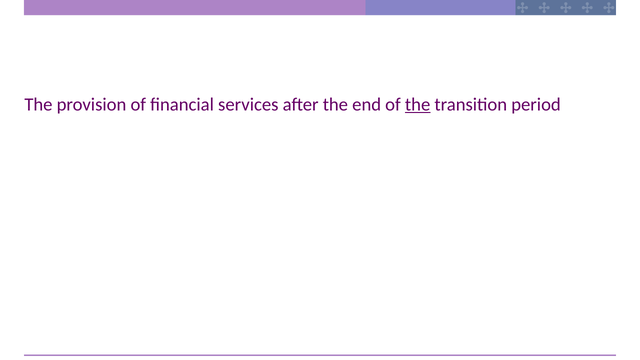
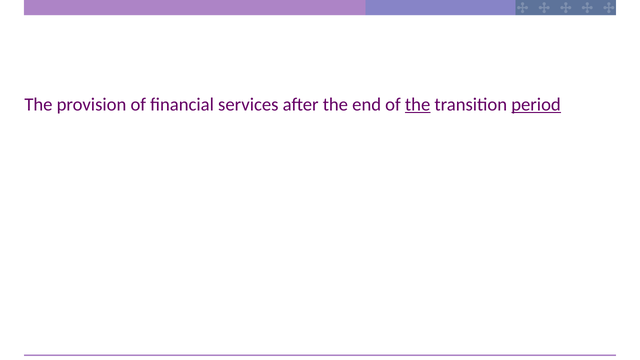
period underline: none -> present
